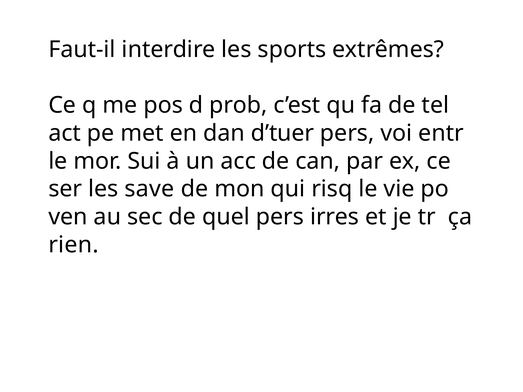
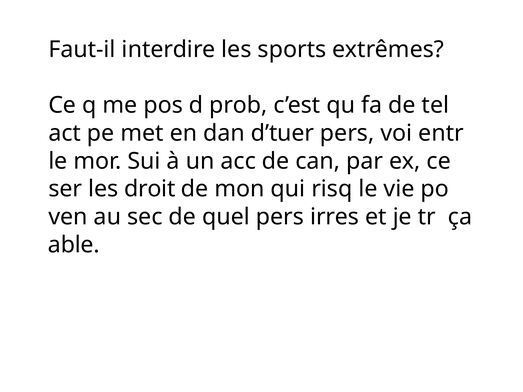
save: save -> droit
rien: rien -> able
